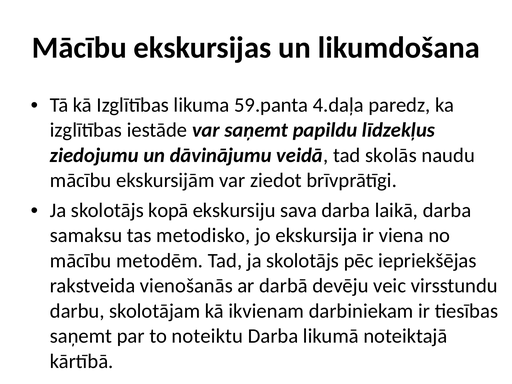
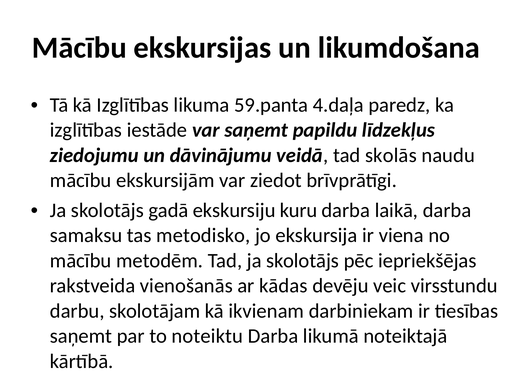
kopā: kopā -> gadā
sava: sava -> kuru
darbā: darbā -> kādas
